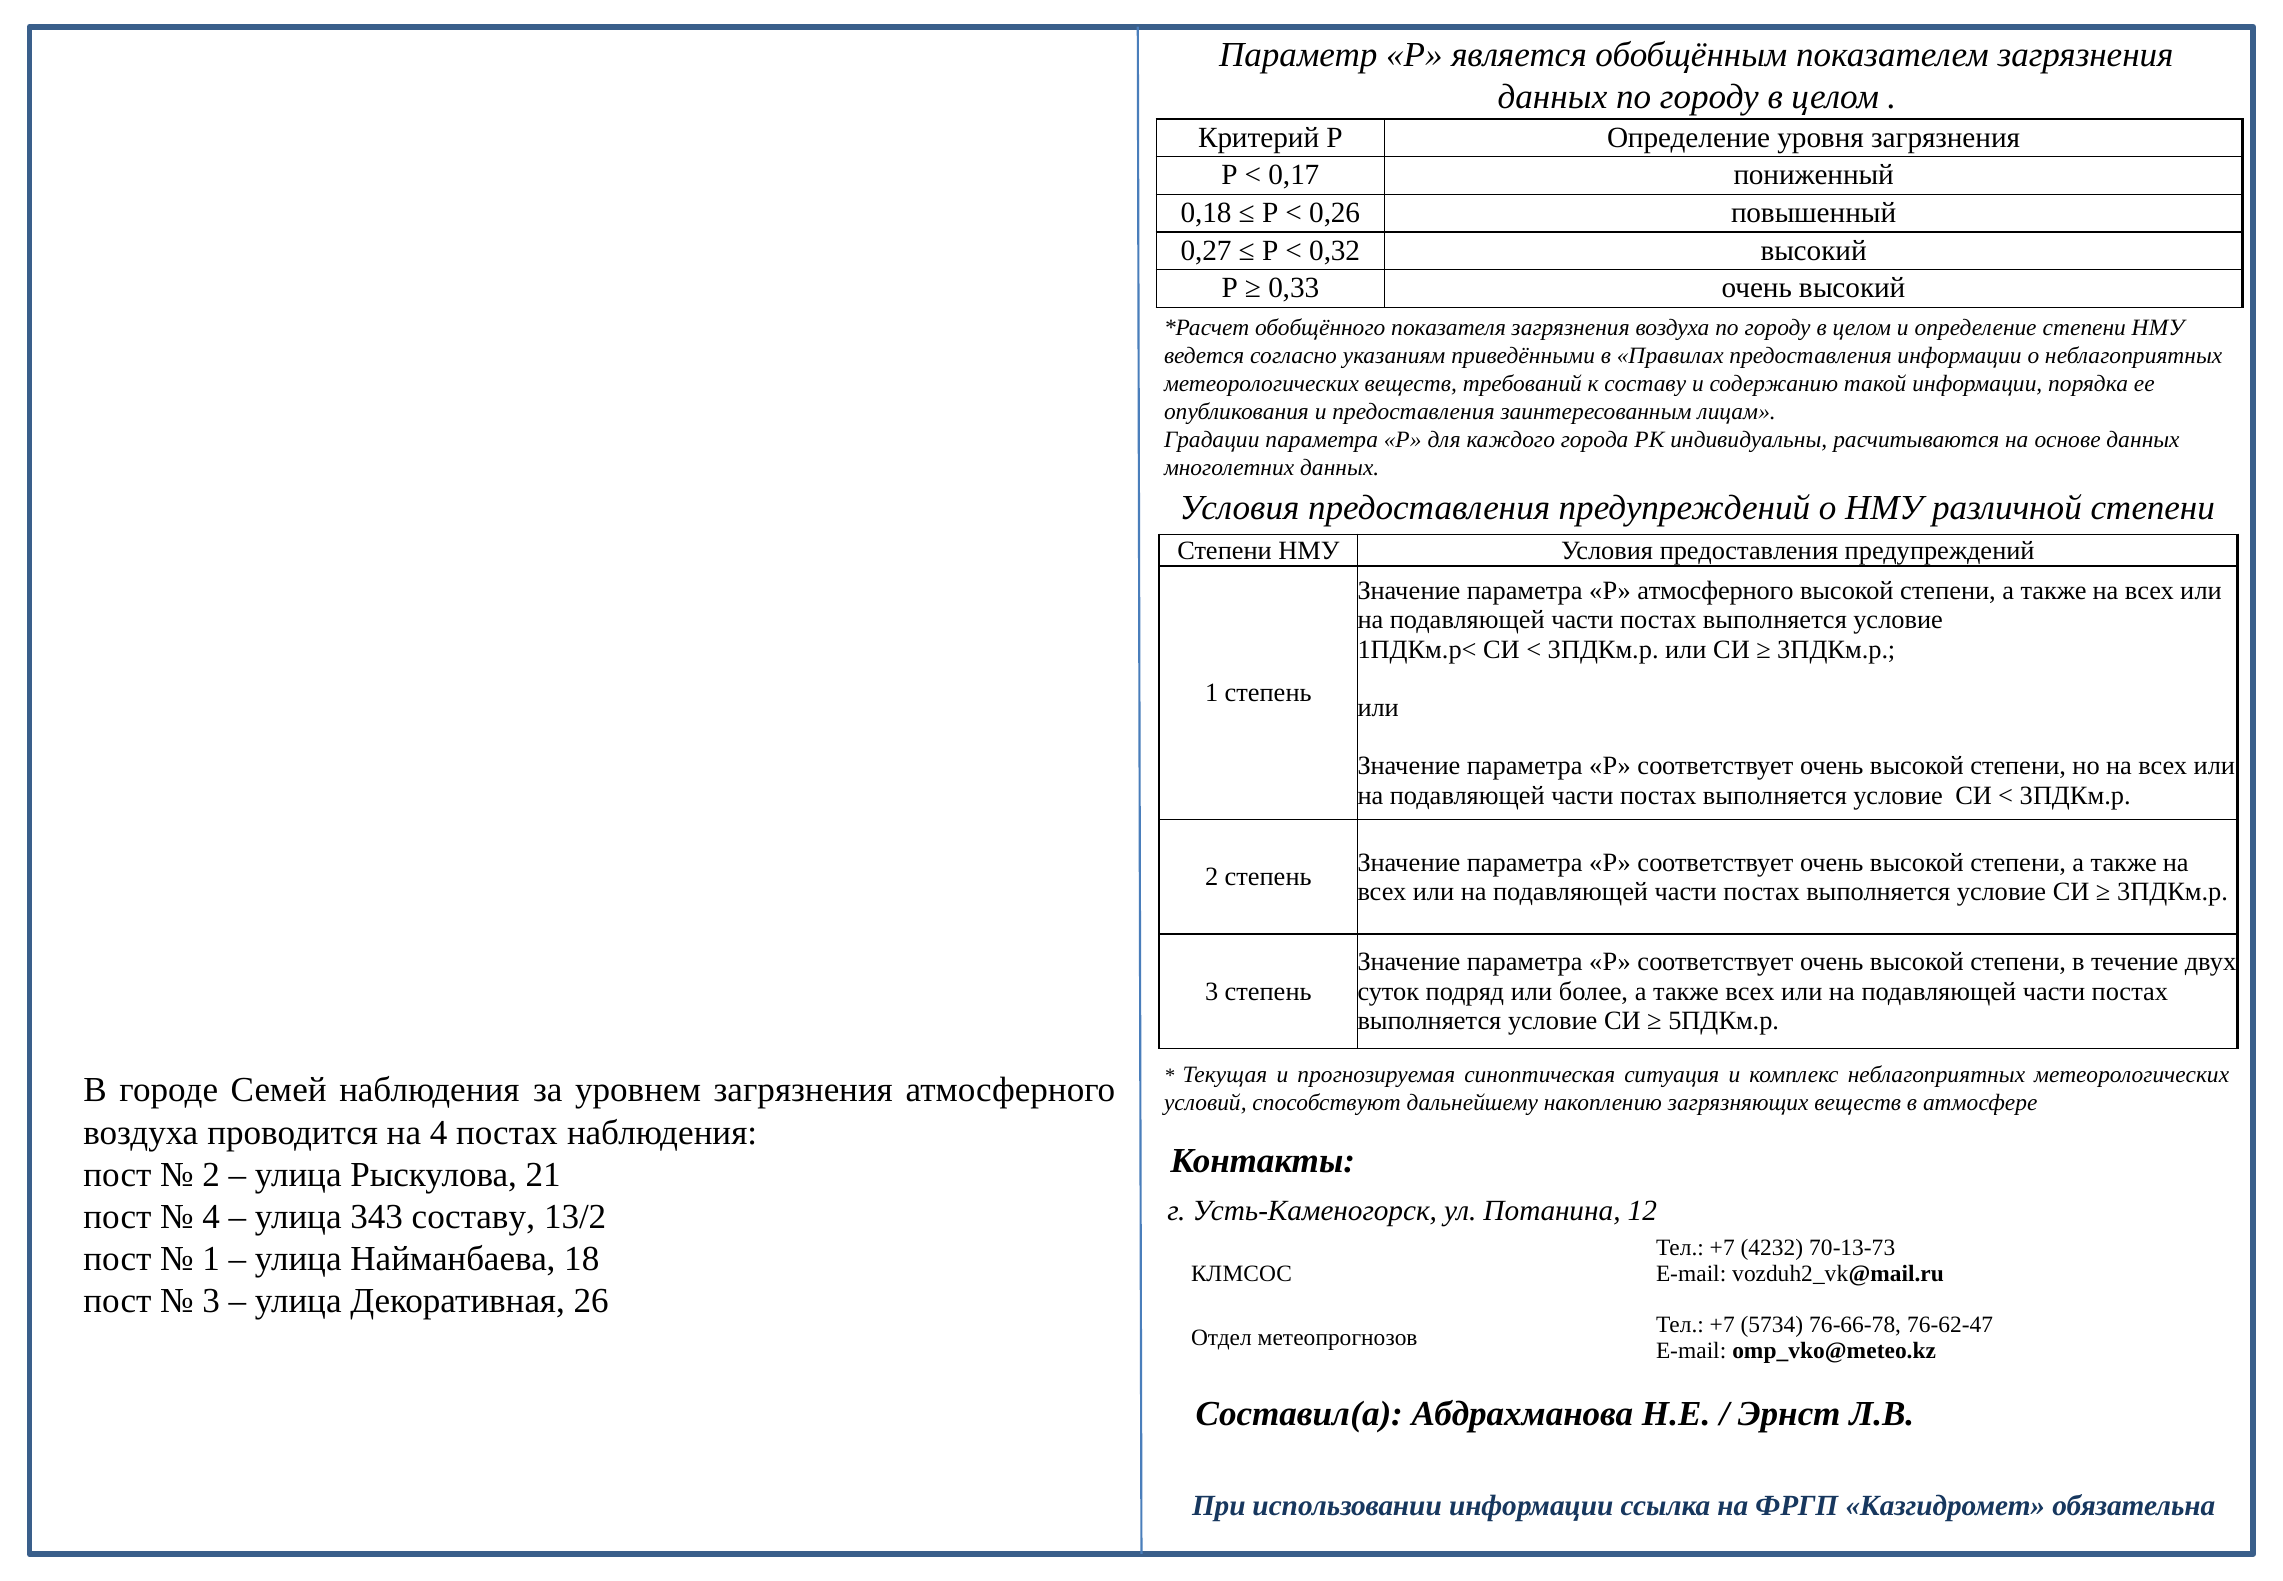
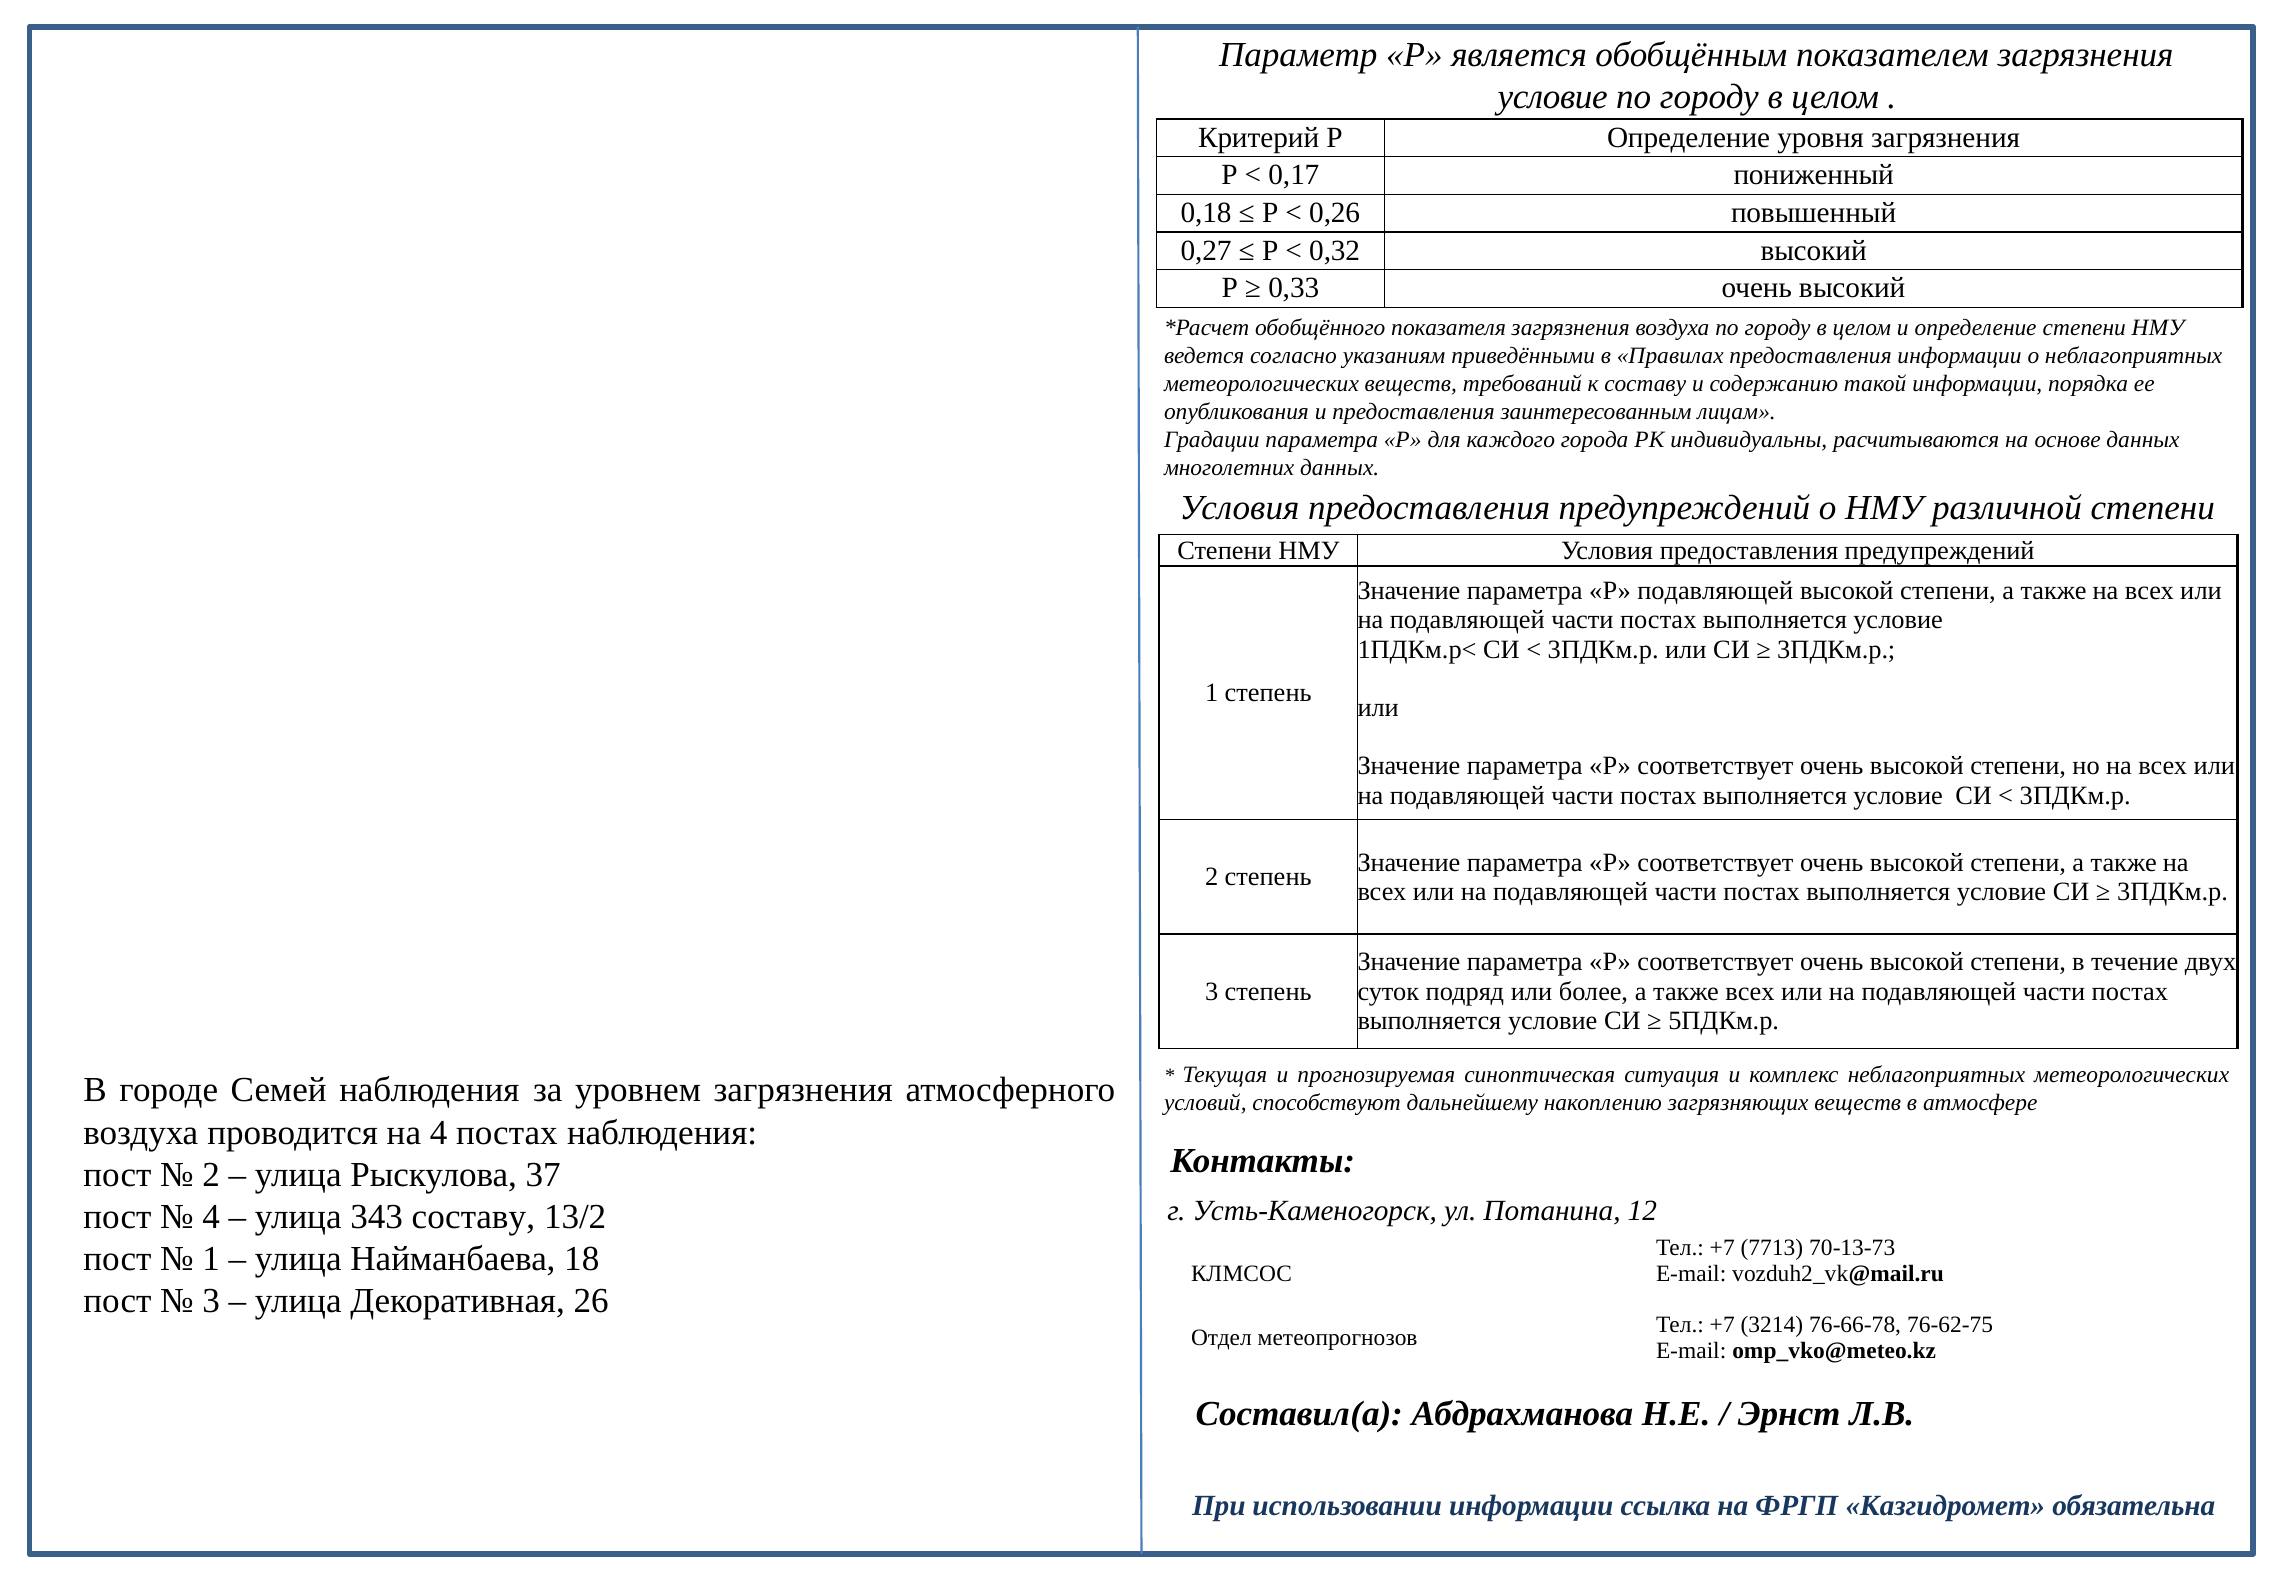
данных at (1552, 97): данных -> условие
Р атмосферного: атмосферного -> подавляющей
21: 21 -> 37
4232: 4232 -> 7713
5734: 5734 -> 3214
76-62-47: 76-62-47 -> 76-62-75
